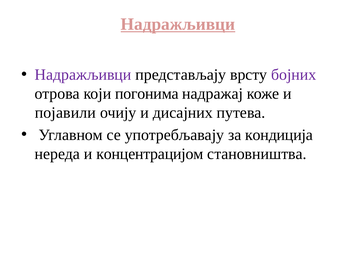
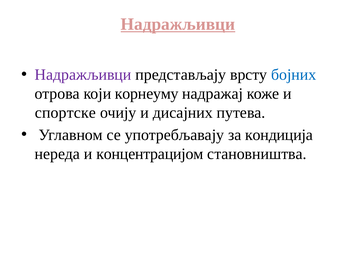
бојних colour: purple -> blue
погонима: погонима -> корнеуму
појавили: појавили -> спортске
